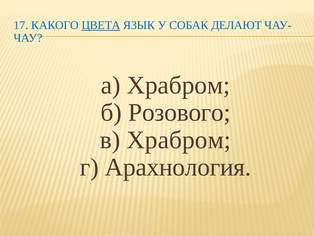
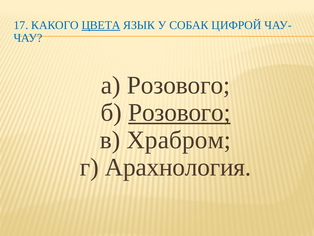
ДЕЛАЮТ: ДЕЛАЮТ -> ЦИФРОЙ
а Храбром: Храбром -> Розового
Розового at (179, 112) underline: none -> present
